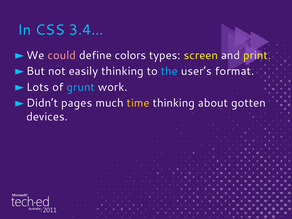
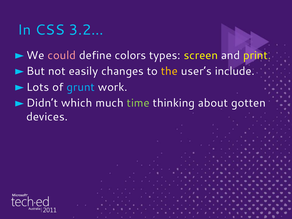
3.4…: 3.4… -> 3.2…
easily thinking: thinking -> changes
the colour: light blue -> yellow
format: format -> include
pages: pages -> which
time colour: yellow -> light green
